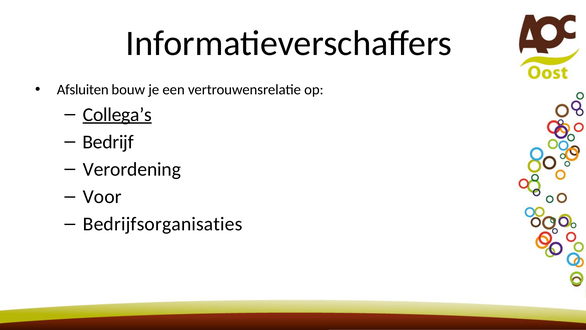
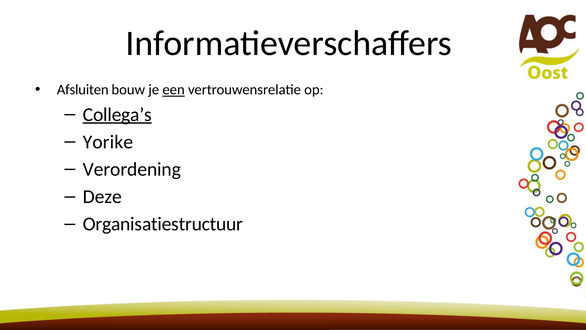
een underline: none -> present
Bedrijf: Bedrijf -> Yorike
Voor: Voor -> Deze
Bedrijfsorganisaties: Bedrijfsorganisaties -> Organisatiestructuur
